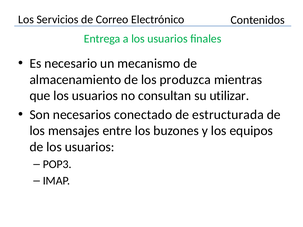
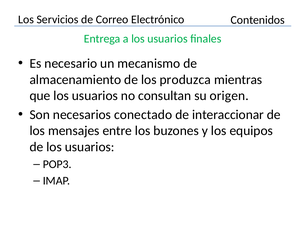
utilizar: utilizar -> origen
estructurada: estructurada -> interaccionar
